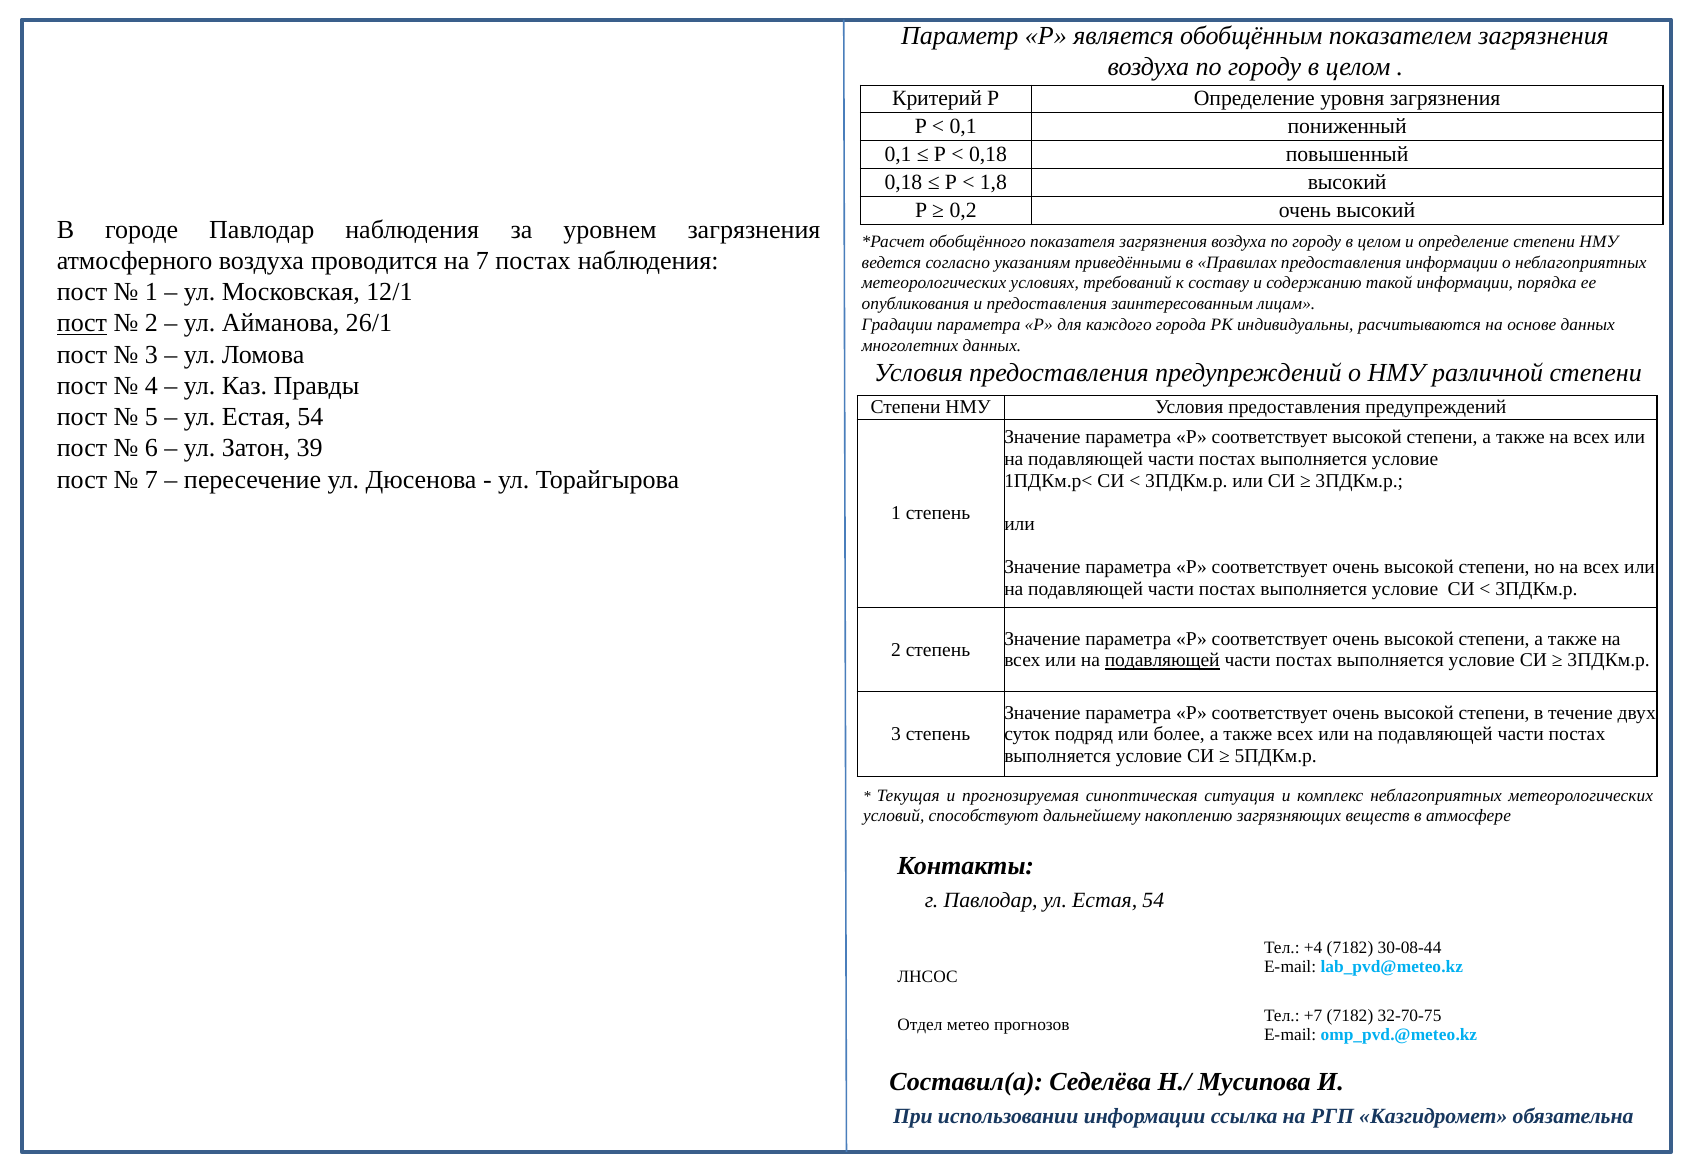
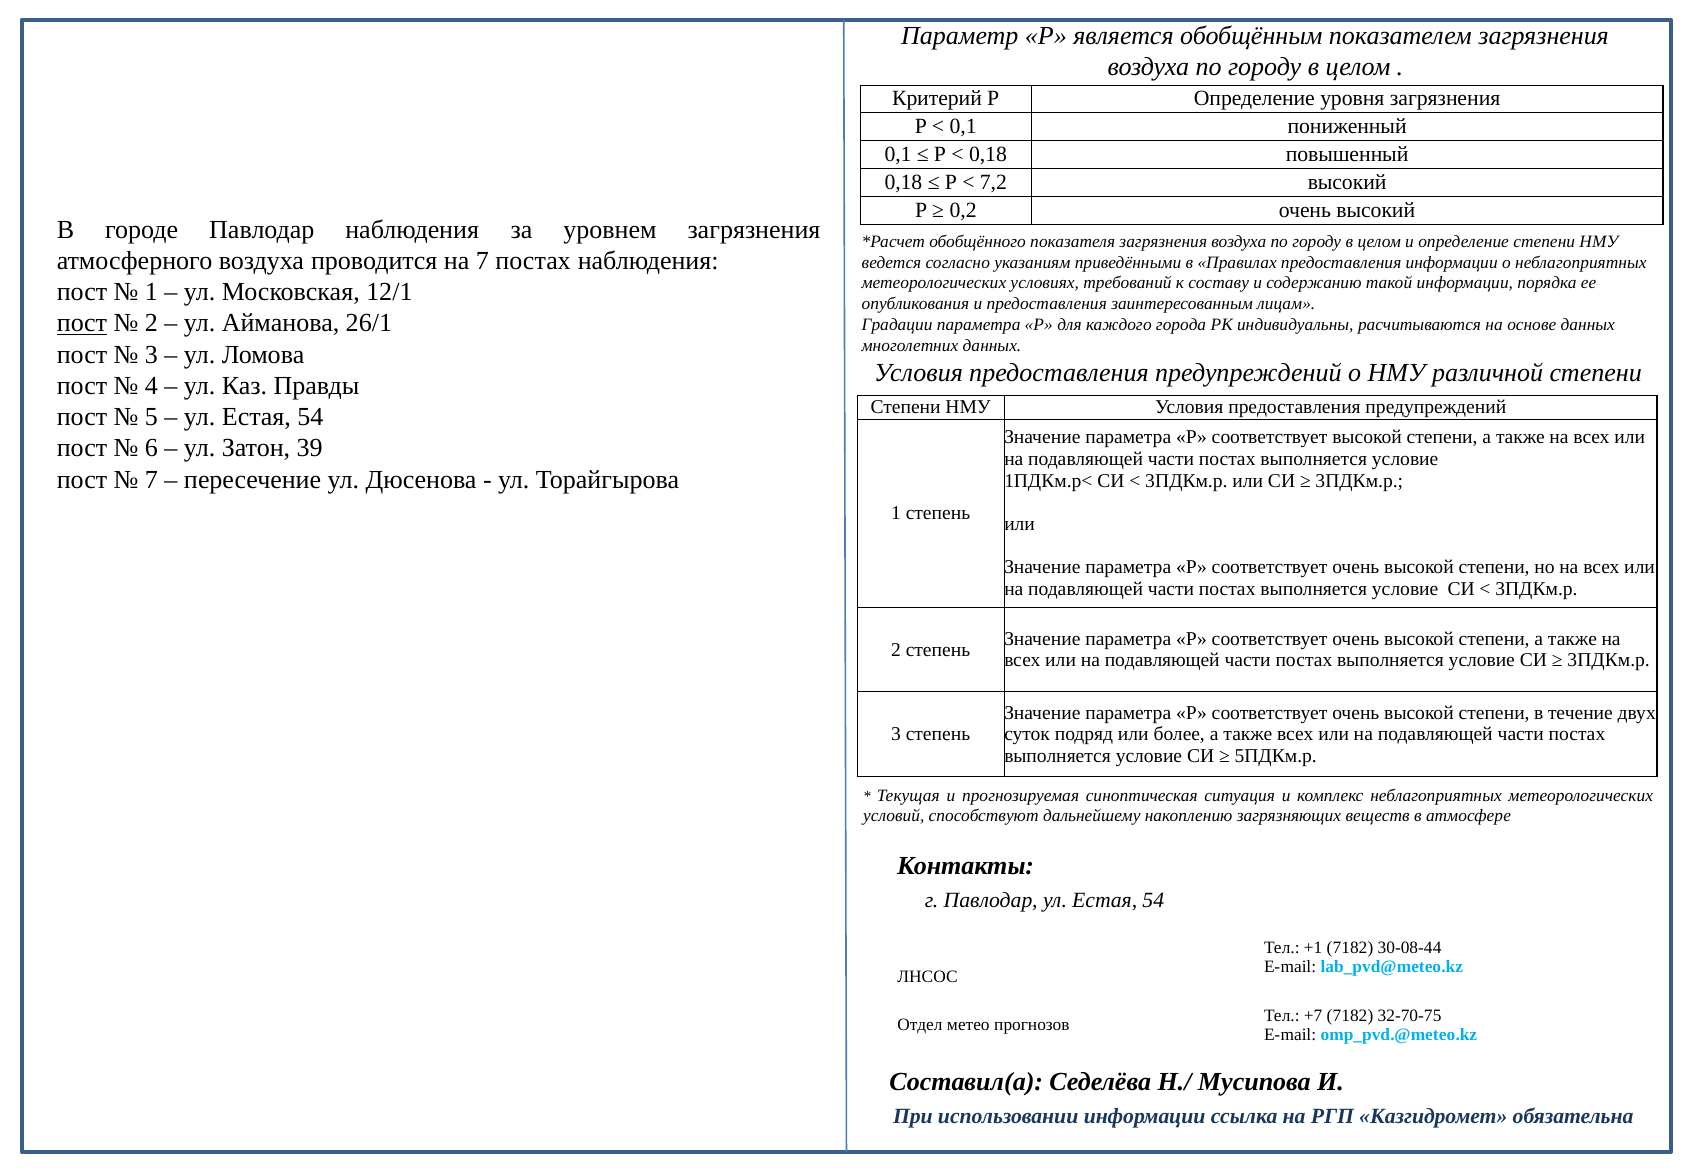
1,8: 1,8 -> 7,2
подавляющей at (1162, 661) underline: present -> none
+4: +4 -> +1
